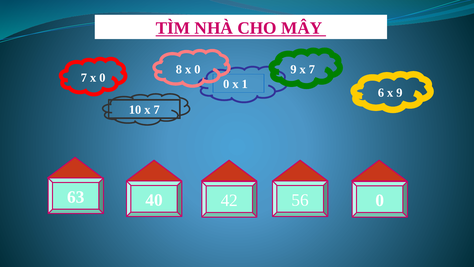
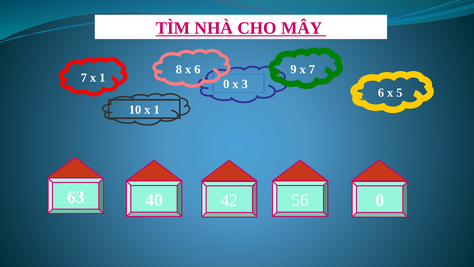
8 x 0: 0 -> 6
7 x 0: 0 -> 1
1: 1 -> 3
x 9: 9 -> 5
10 x 7: 7 -> 1
